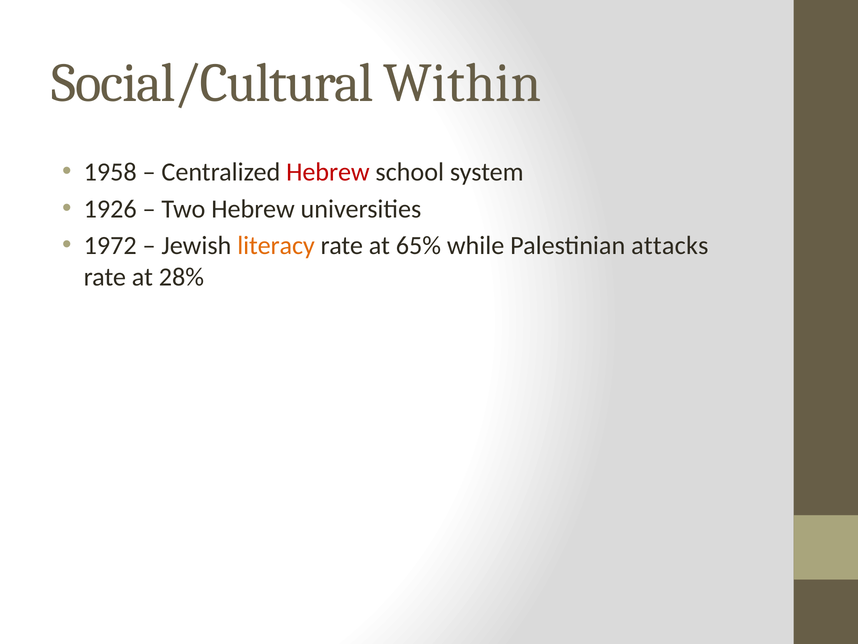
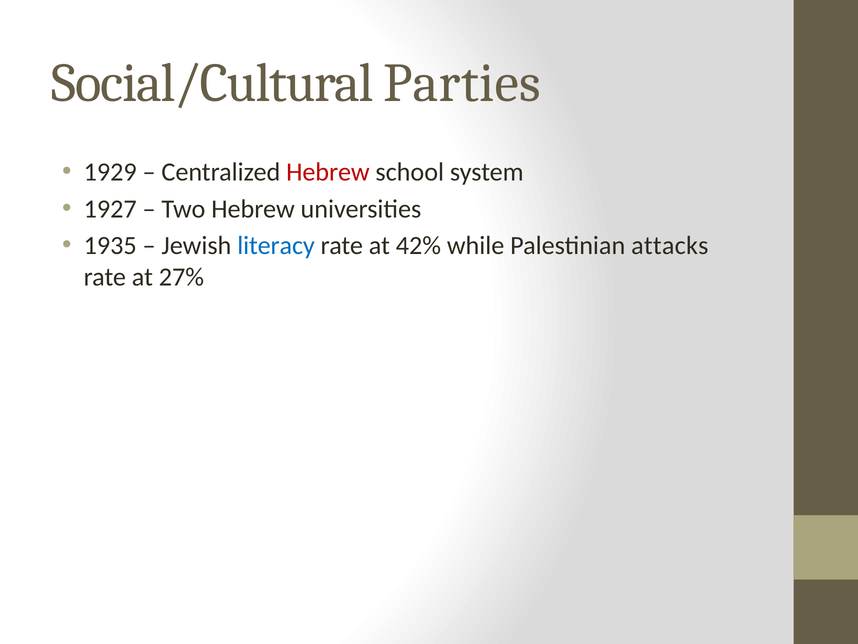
Within: Within -> Parties
1958: 1958 -> 1929
1926: 1926 -> 1927
1972: 1972 -> 1935
literacy colour: orange -> blue
65%: 65% -> 42%
28%: 28% -> 27%
